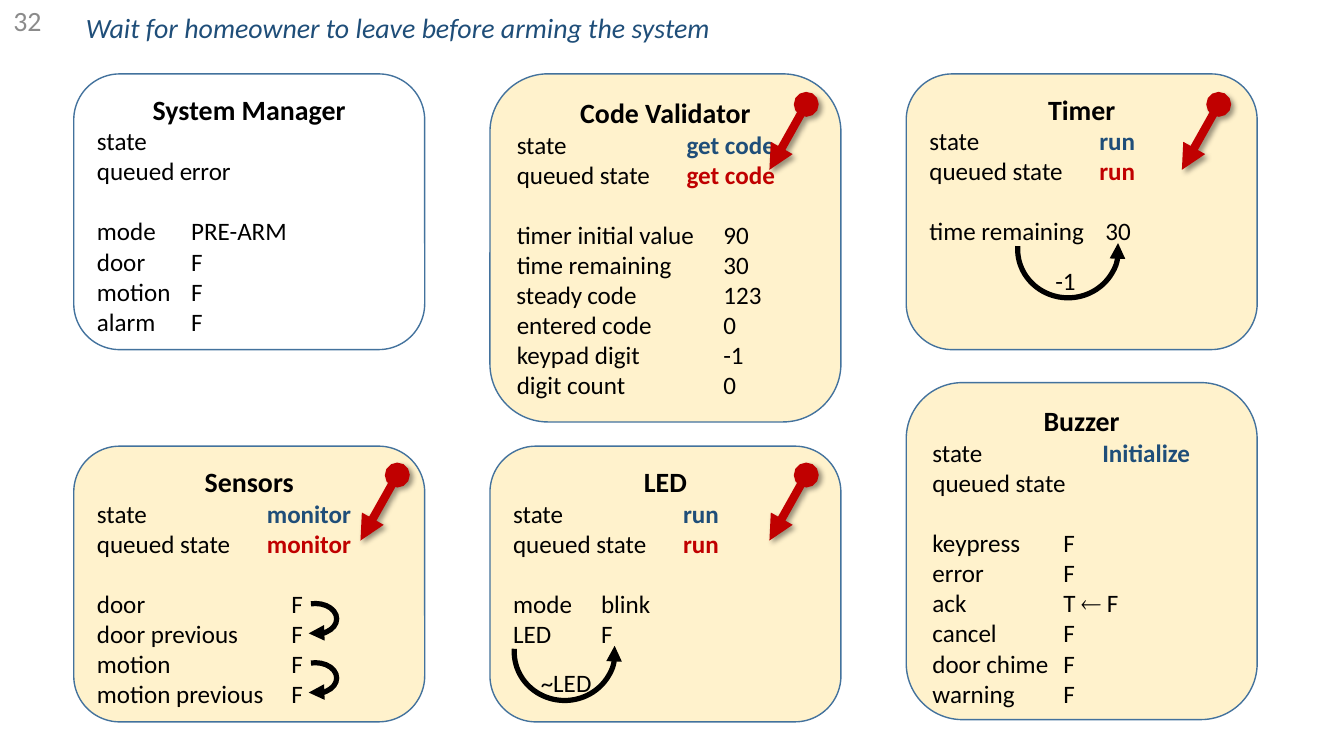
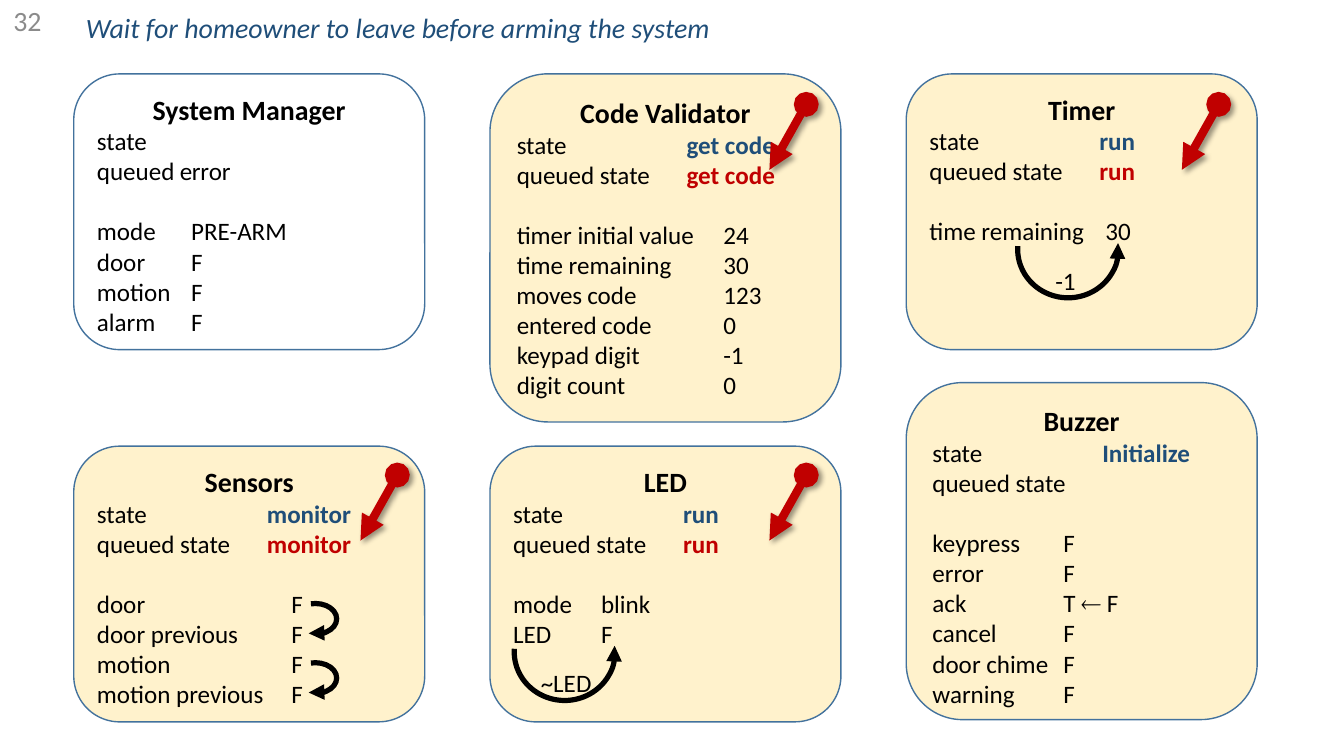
90: 90 -> 24
steady: steady -> moves
